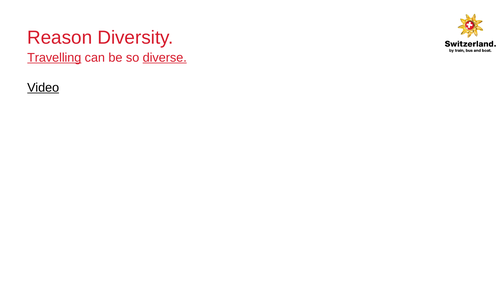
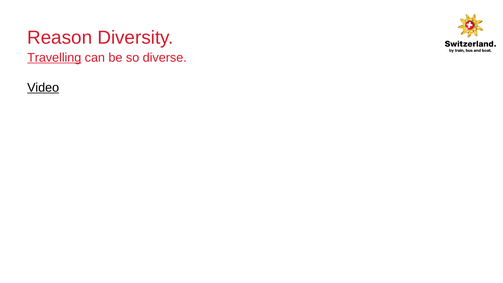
diverse underline: present -> none
